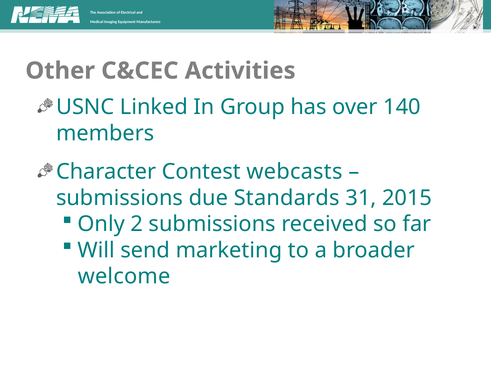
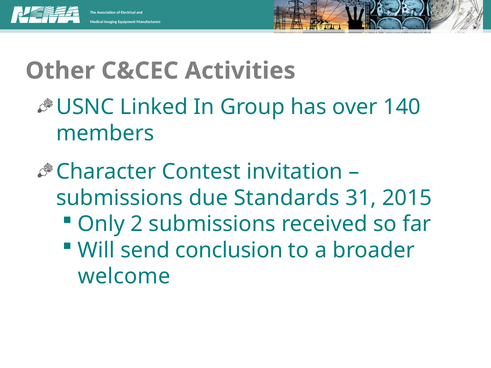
webcasts: webcasts -> invitation
marketing: marketing -> conclusion
